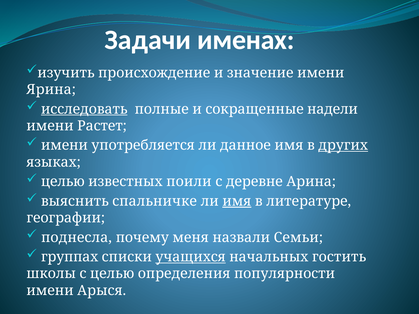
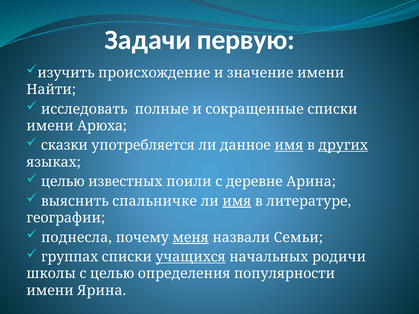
именах: именах -> первую
Ярина: Ярина -> Найти
исследовать underline: present -> none
сокращенные надели: надели -> списки
Растет: Растет -> Арюха
имени at (64, 145): имени -> сказки
имя at (289, 145) underline: none -> present
меня underline: none -> present
гостить: гостить -> родичи
Арыся: Арыся -> Ярина
